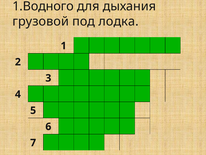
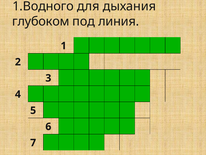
грузовой: грузовой -> глубоком
лодка: лодка -> линия
